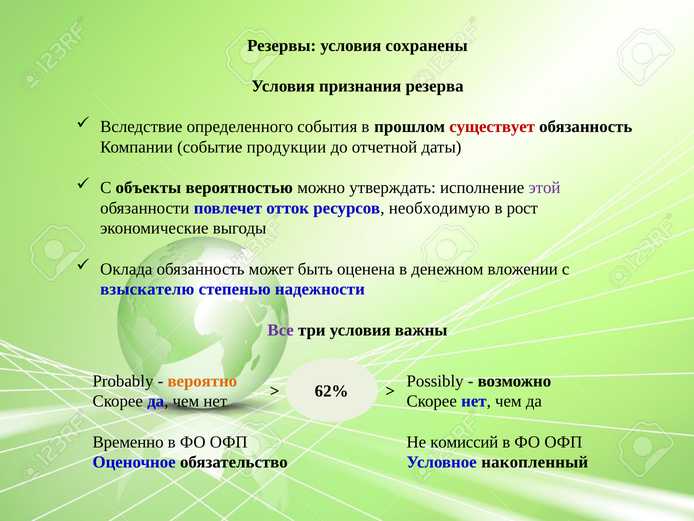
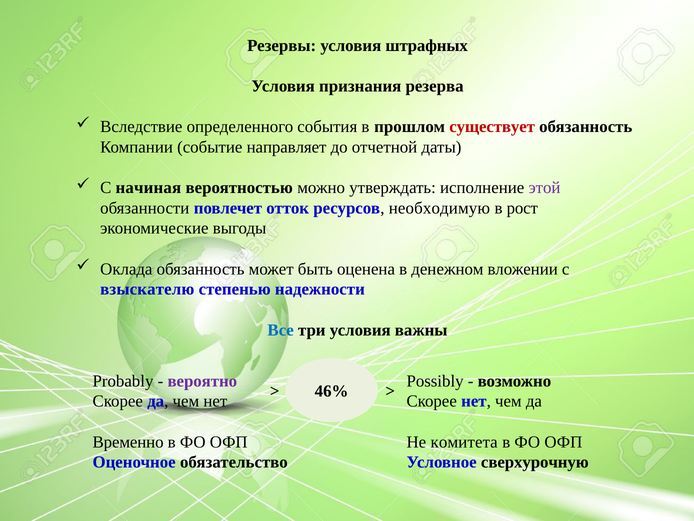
сохранены: сохранены -> штрафных
продукции: продукции -> направляет
объекты: объекты -> начиная
Все colour: purple -> blue
вероятно colour: orange -> purple
62%: 62% -> 46%
комиссий: комиссий -> комитета
накопленный: накопленный -> сверхурочную
